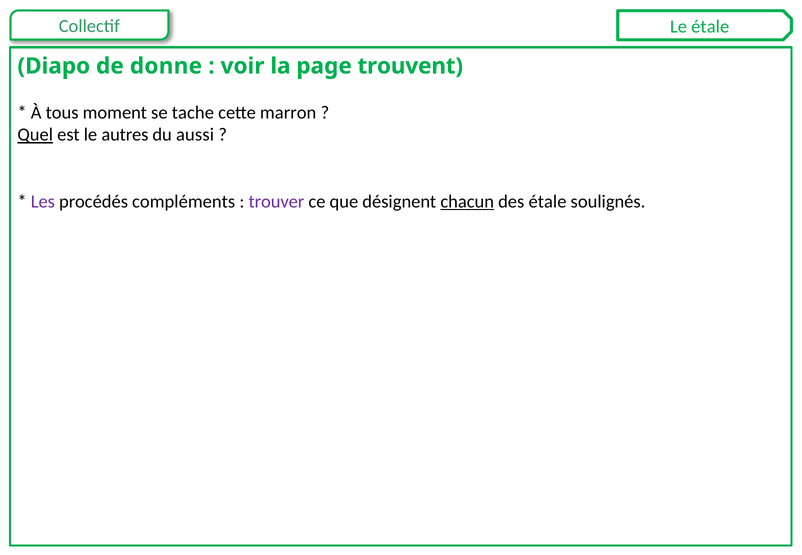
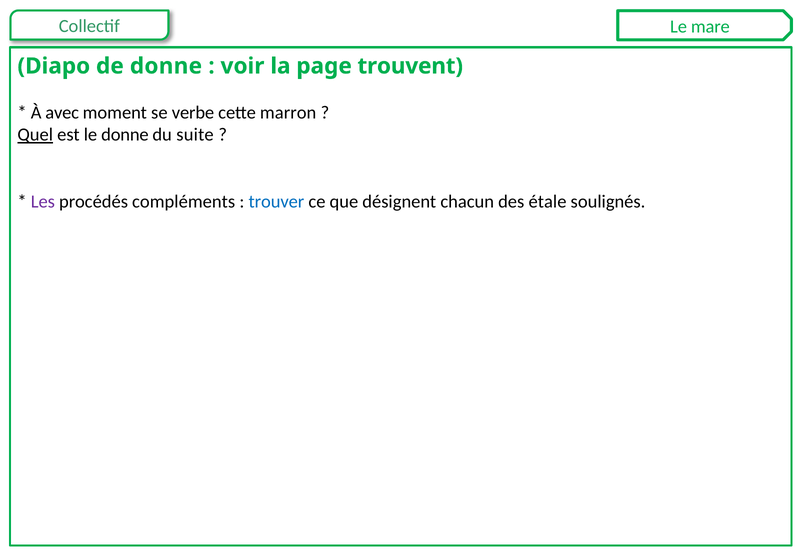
Le étale: étale -> mare
tous: tous -> avec
tache: tache -> verbe
le autres: autres -> donne
aussi: aussi -> suite
trouver colour: purple -> blue
chacun underline: present -> none
